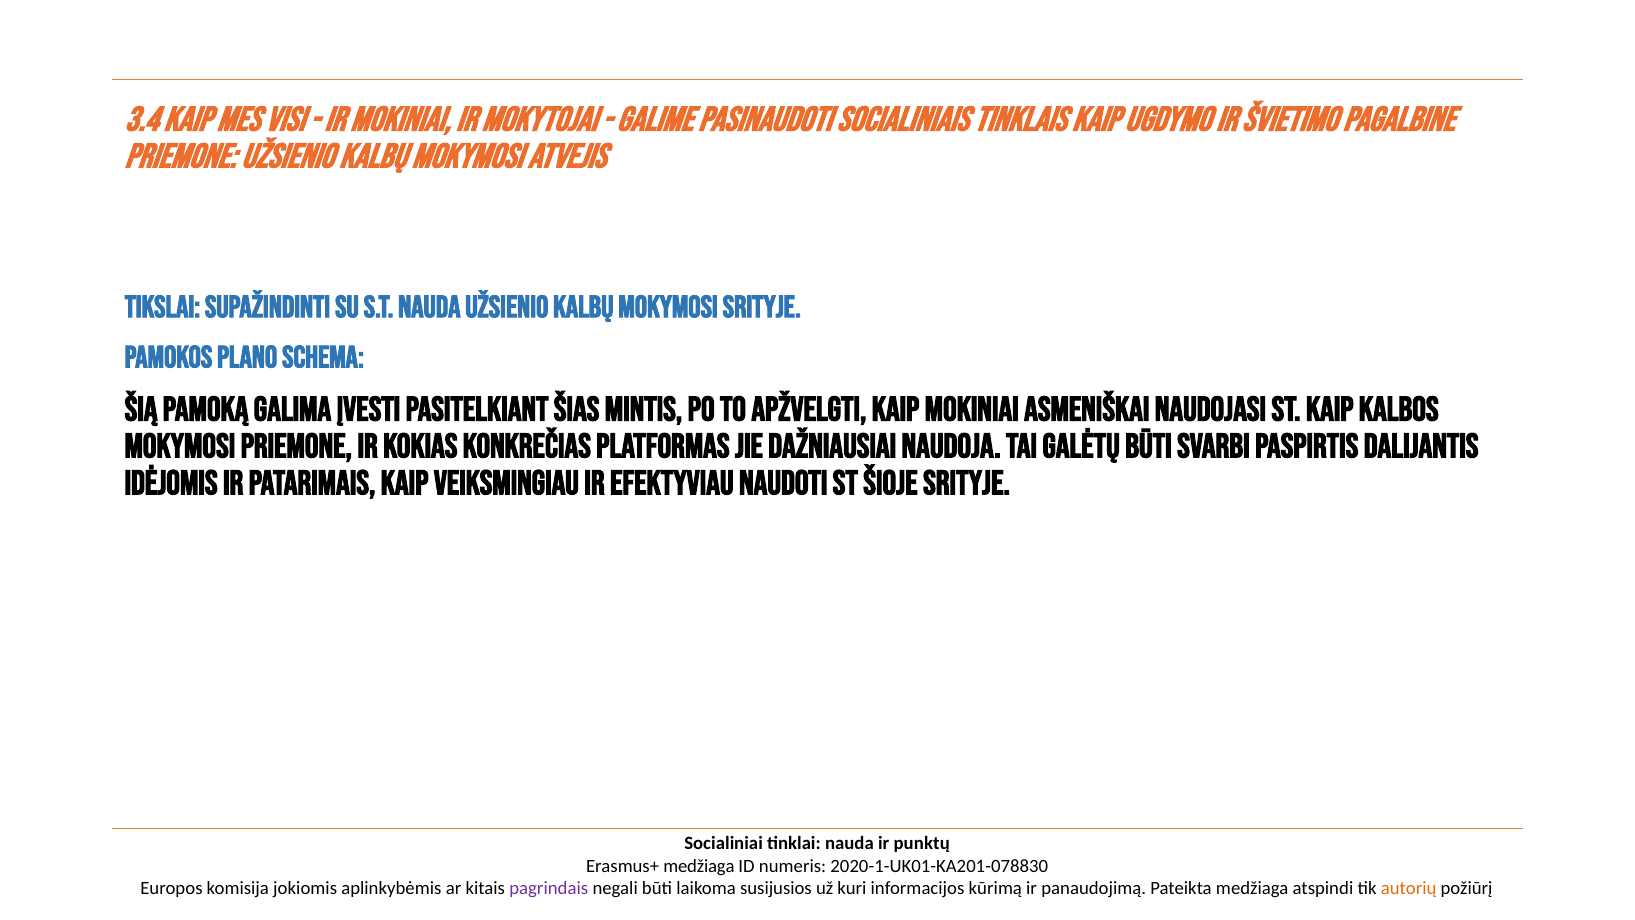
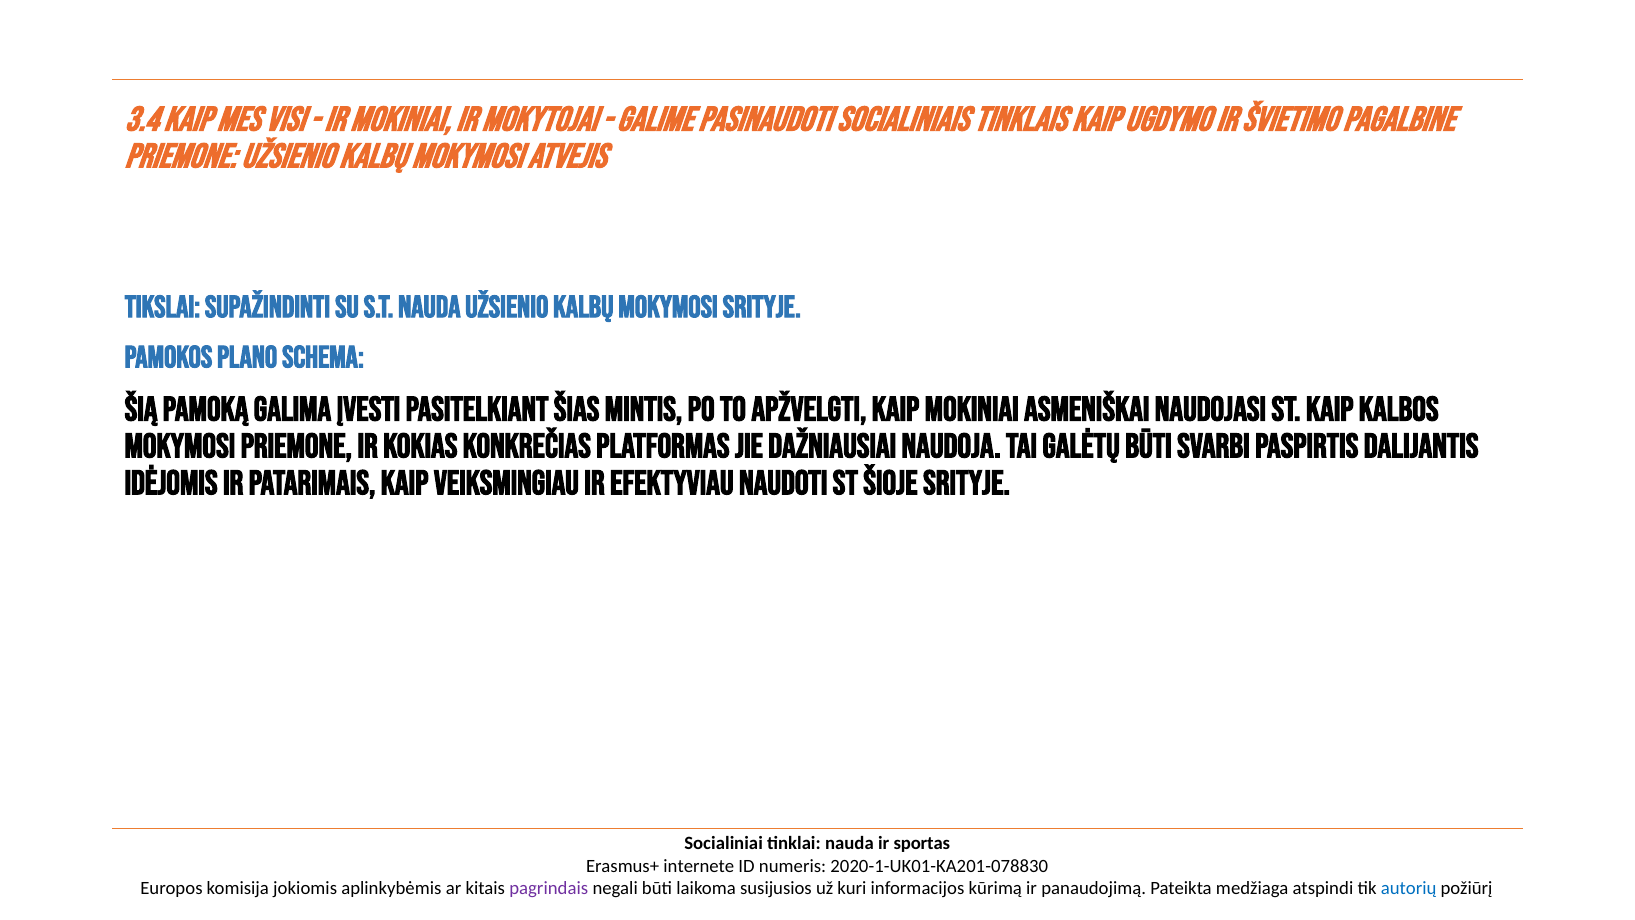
punktų: punktų -> sportas
Erasmus+ medžiaga: medžiaga -> internete
autorių colour: orange -> blue
